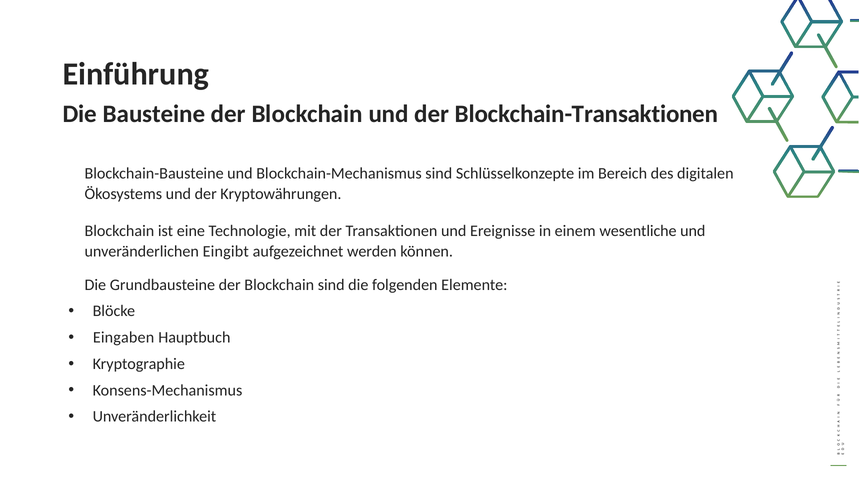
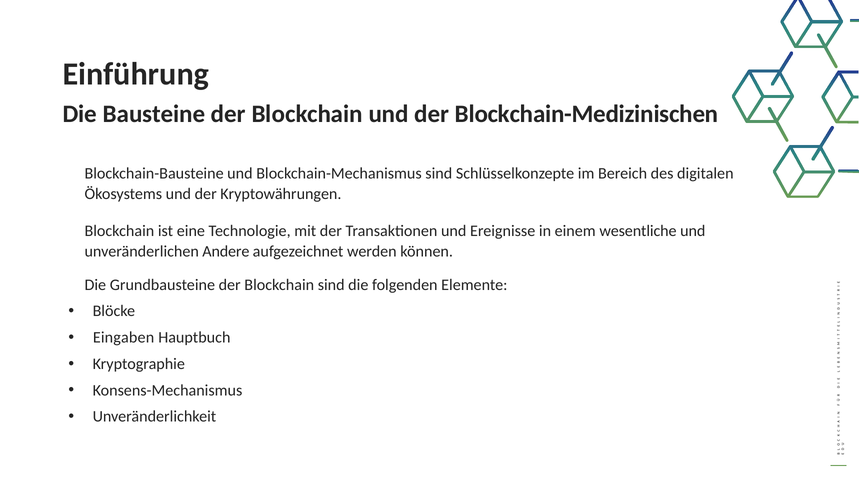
Blockchain-Transaktionen: Blockchain-Transaktionen -> Blockchain-Medizinischen
Eingibt: Eingibt -> Andere
